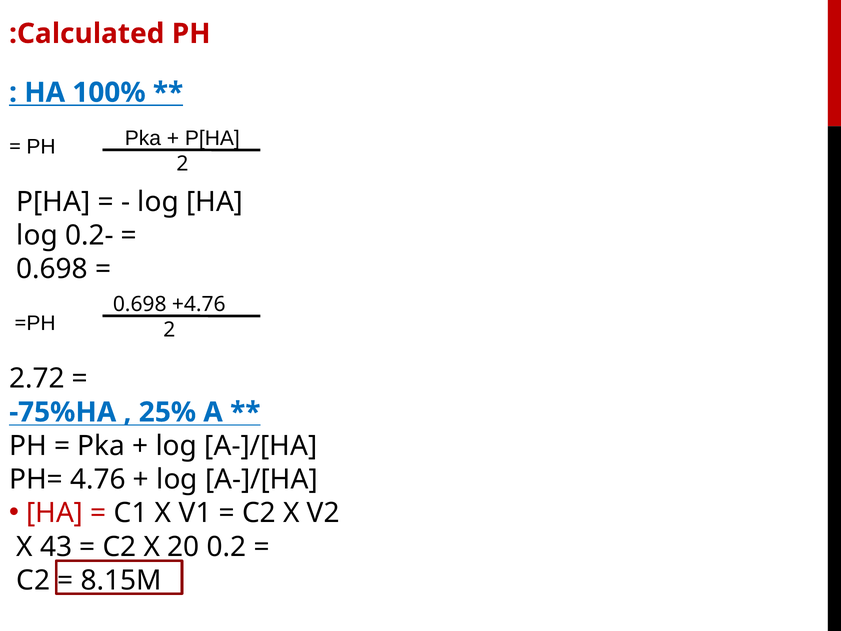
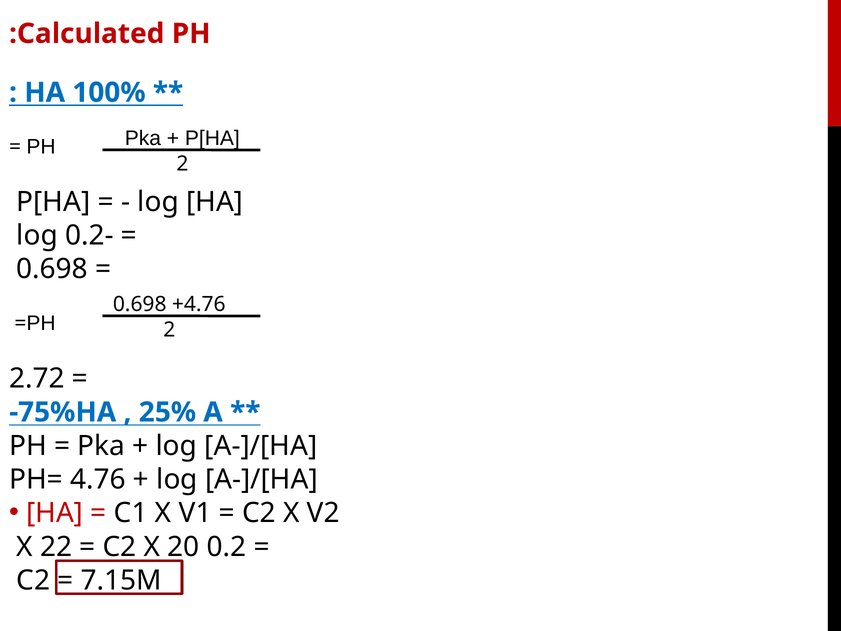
43: 43 -> 22
8.15M: 8.15M -> 7.15M
